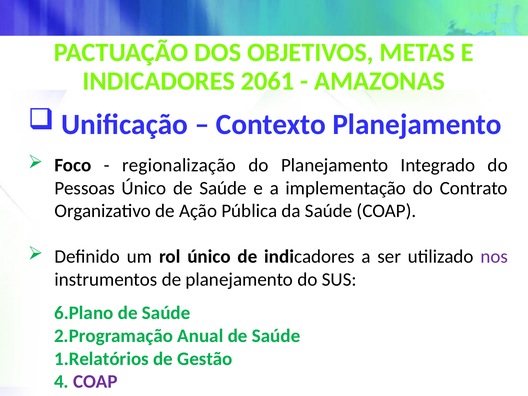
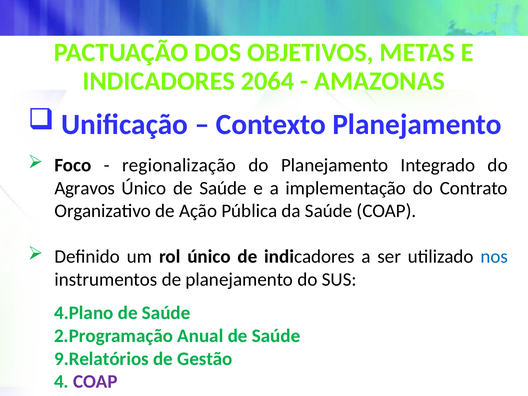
2061: 2061 -> 2064
Pessoas: Pessoas -> Agravos
nos colour: purple -> blue
6.Plano: 6.Plano -> 4.Plano
1.Relatórios: 1.Relatórios -> 9.Relatórios
